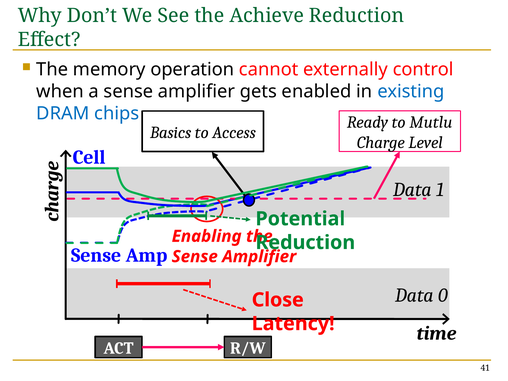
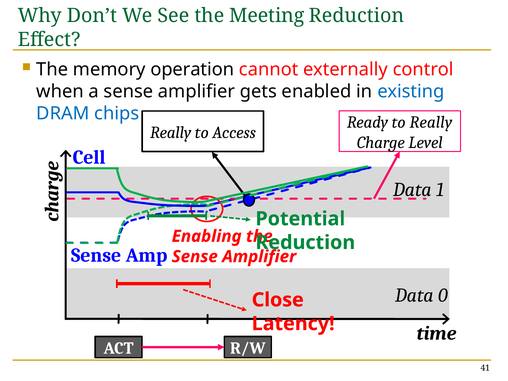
Achieve: Achieve -> Meeting
to Mutlu: Mutlu -> Really
Basics at (171, 132): Basics -> Really
